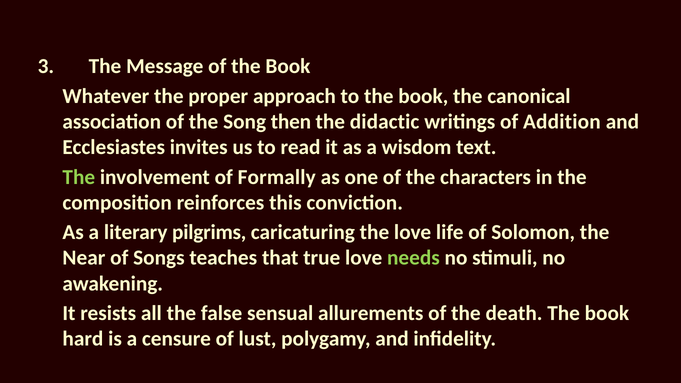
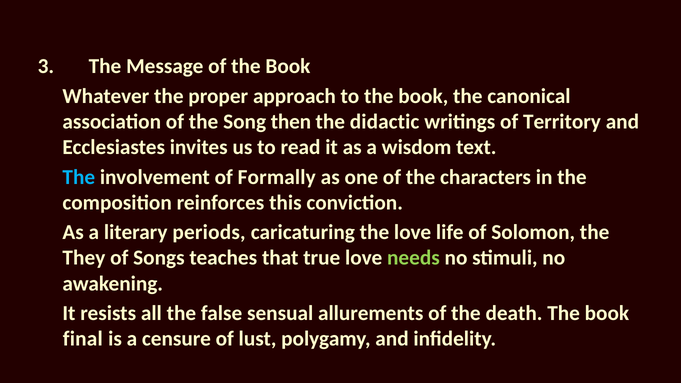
Addition: Addition -> Territory
The at (79, 177) colour: light green -> light blue
pilgrims: pilgrims -> periods
Near: Near -> They
hard: hard -> final
